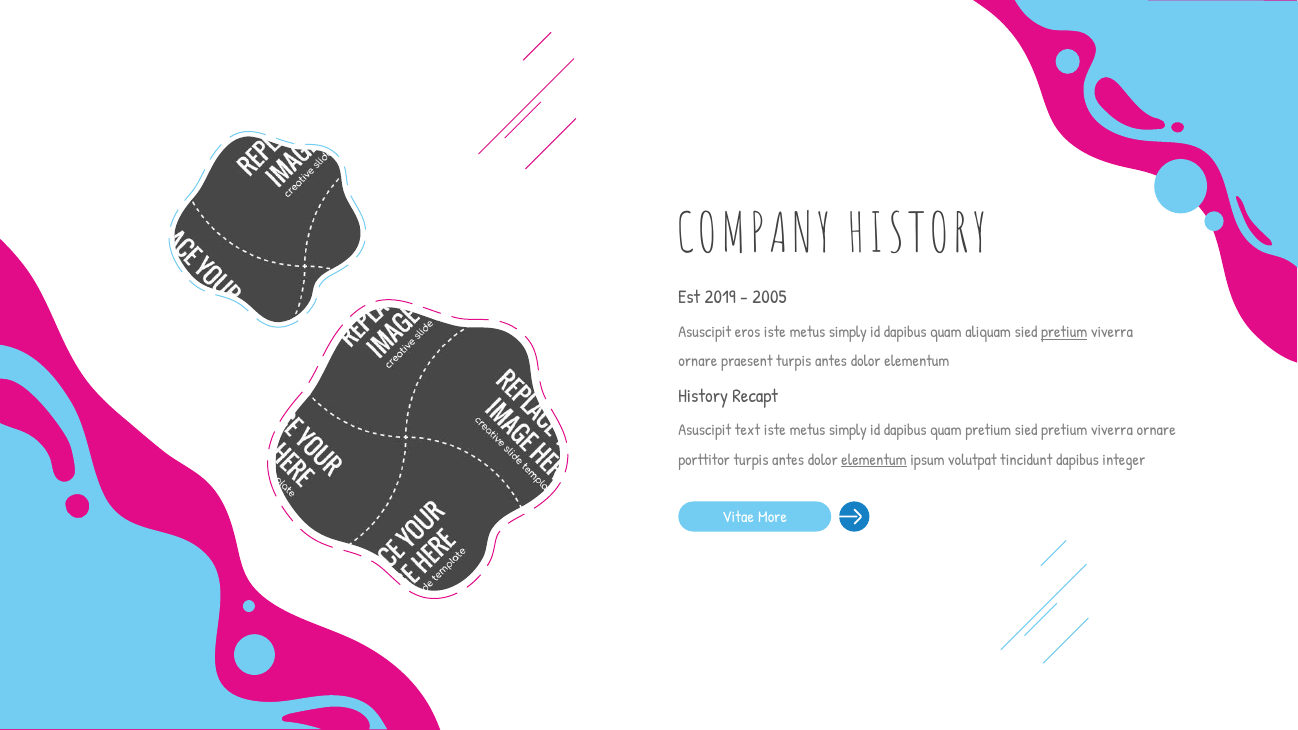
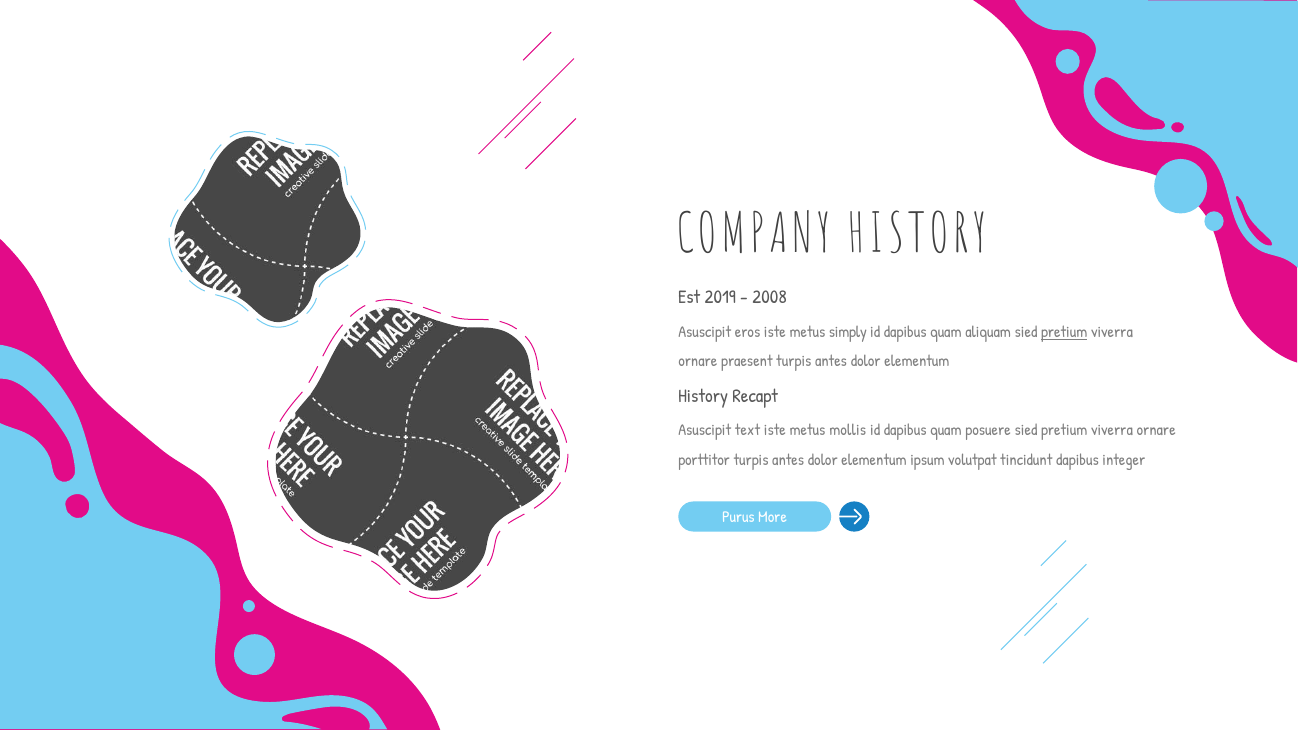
2005: 2005 -> 2008
simply at (848, 431): simply -> mollis
quam pretium: pretium -> posuere
elementum at (874, 460) underline: present -> none
Vitae: Vitae -> Purus
